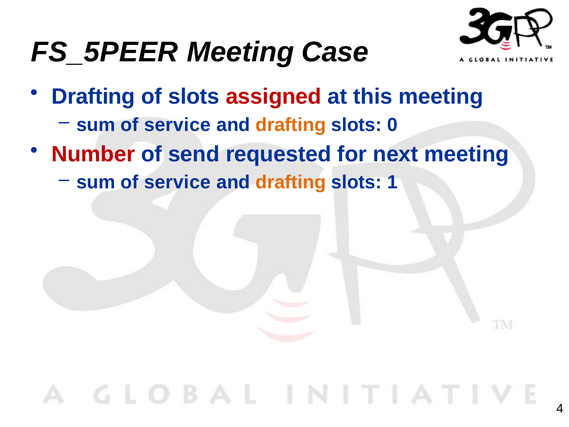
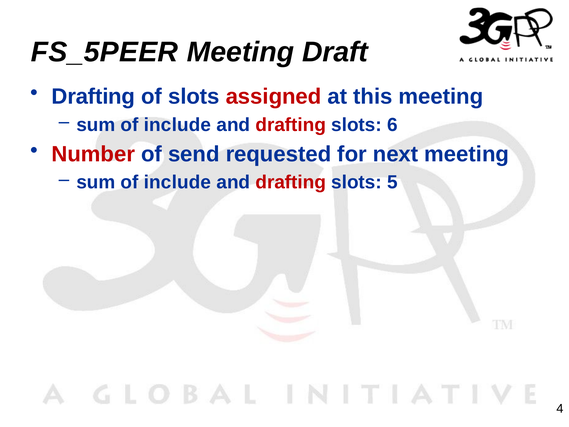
Case: Case -> Draft
service at (177, 125): service -> include
drafting at (291, 125) colour: orange -> red
0: 0 -> 6
service at (177, 182): service -> include
drafting at (291, 182) colour: orange -> red
1: 1 -> 5
